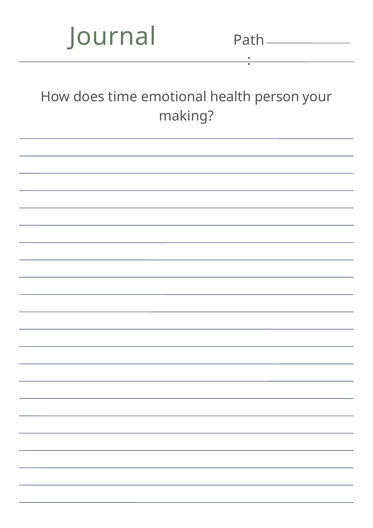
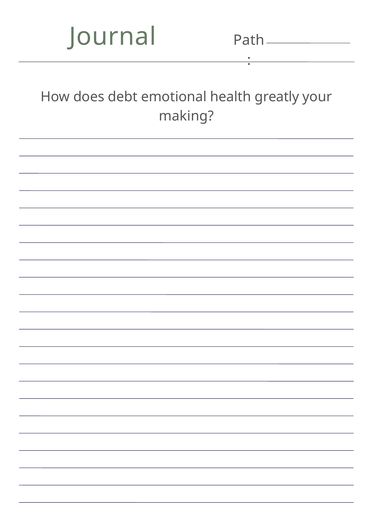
time: time -> debt
person: person -> greatly
